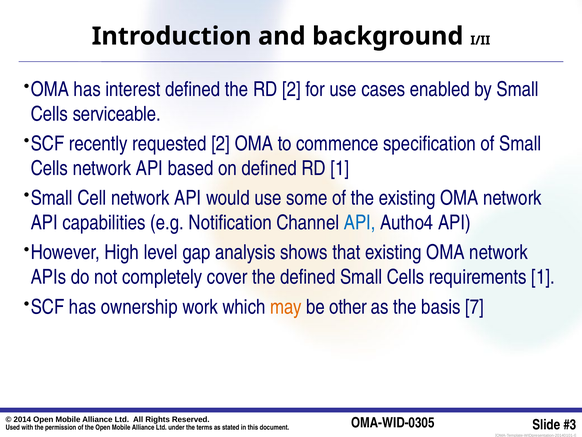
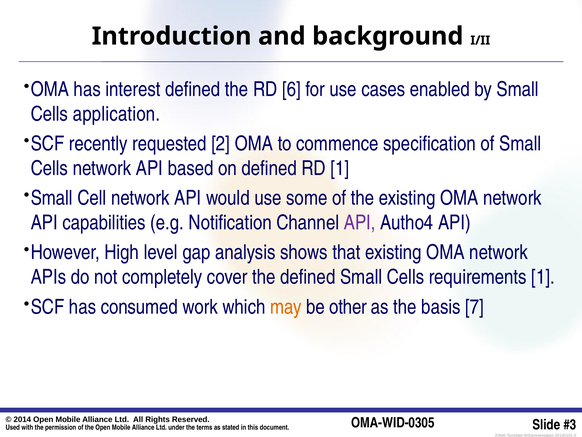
RD 2: 2 -> 6
serviceable: serviceable -> application
API at (360, 223) colour: blue -> purple
ownership: ownership -> consumed
